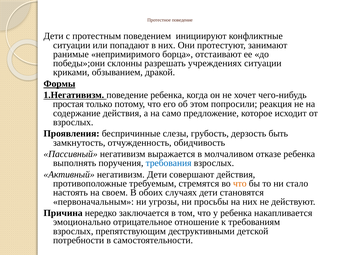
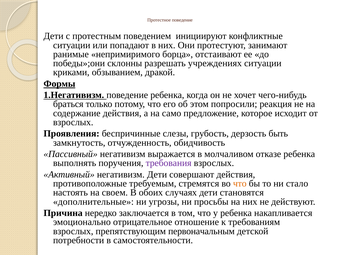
простая: простая -> браться
требования colour: blue -> purple
первоначальным: первоначальным -> дополнительные
деструктивными: деструктивными -> первоначальным
